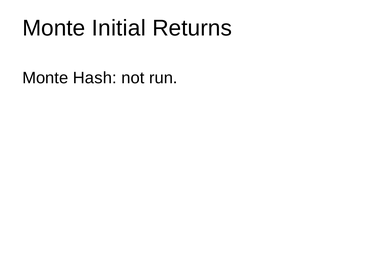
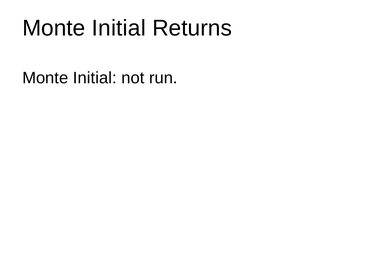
Hash at (95, 78): Hash -> Initial
